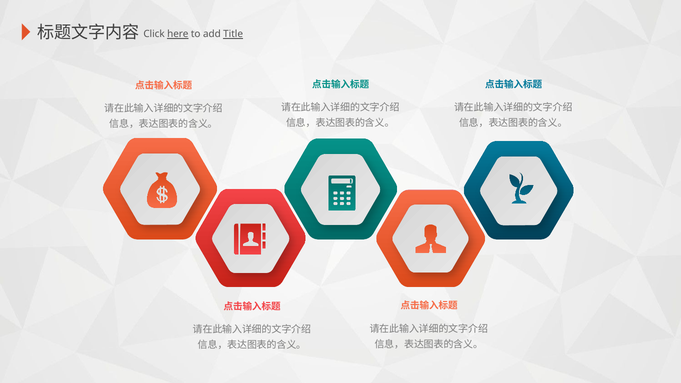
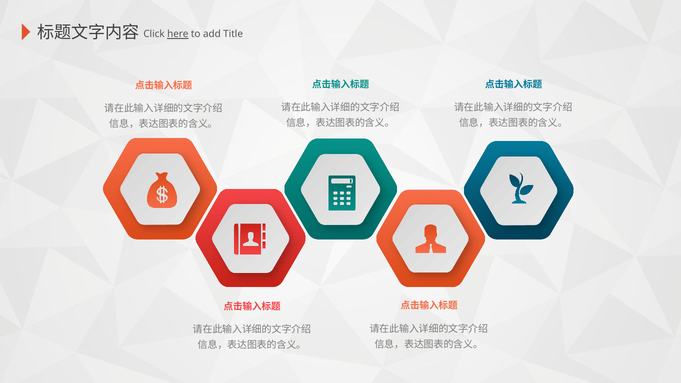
Title underline: present -> none
